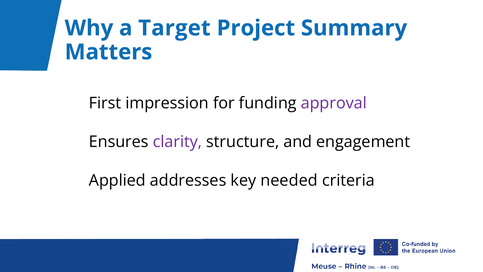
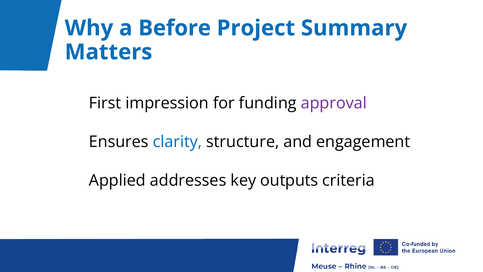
Target: Target -> Before
clarity colour: purple -> blue
needed: needed -> outputs
